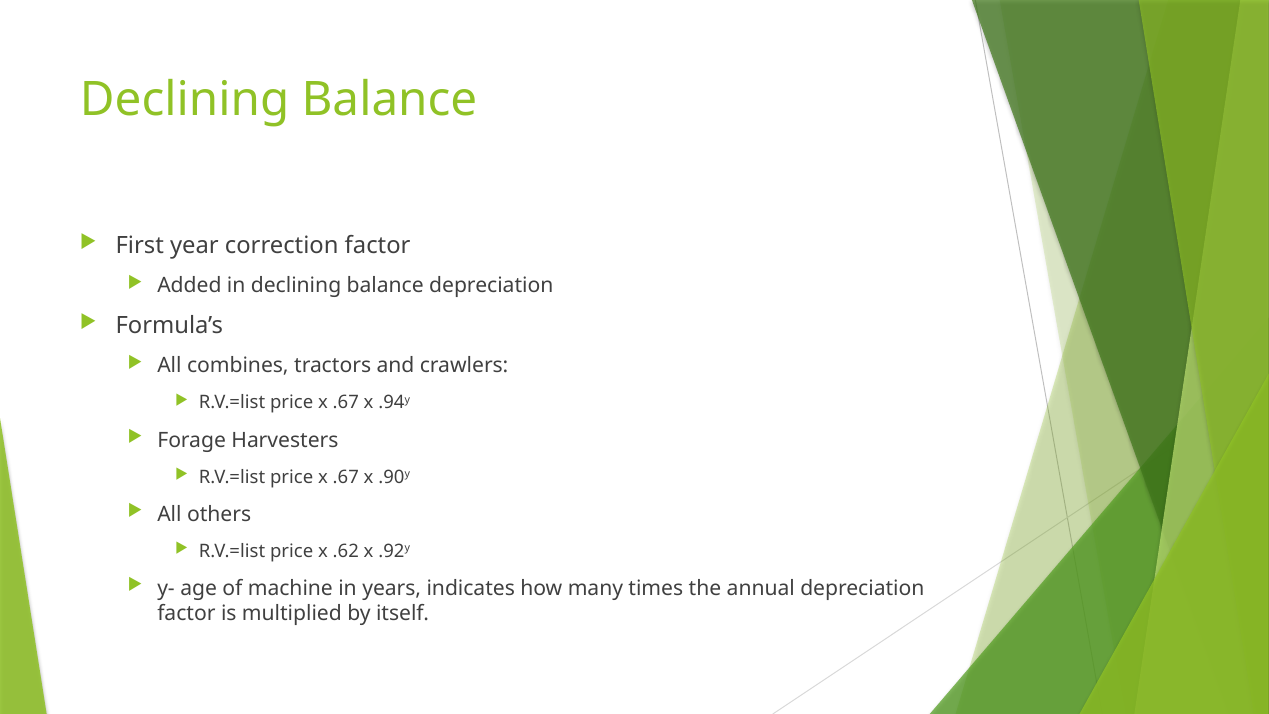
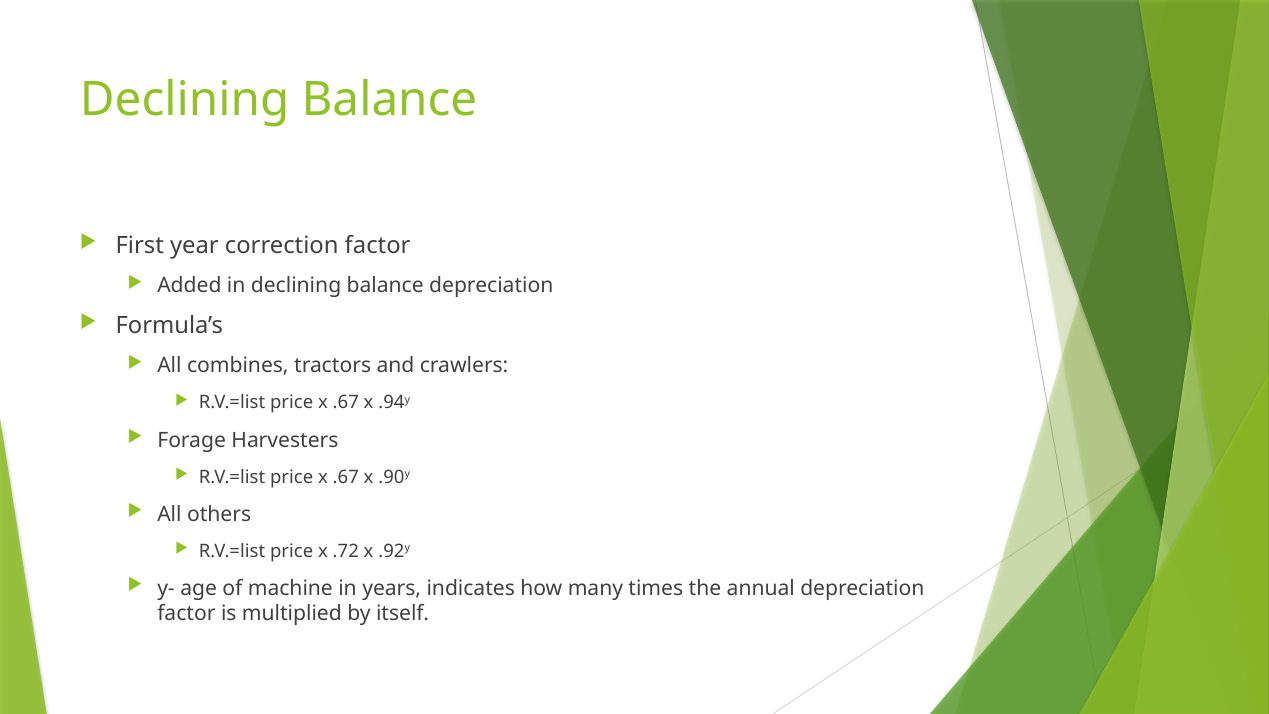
.62: .62 -> .72
